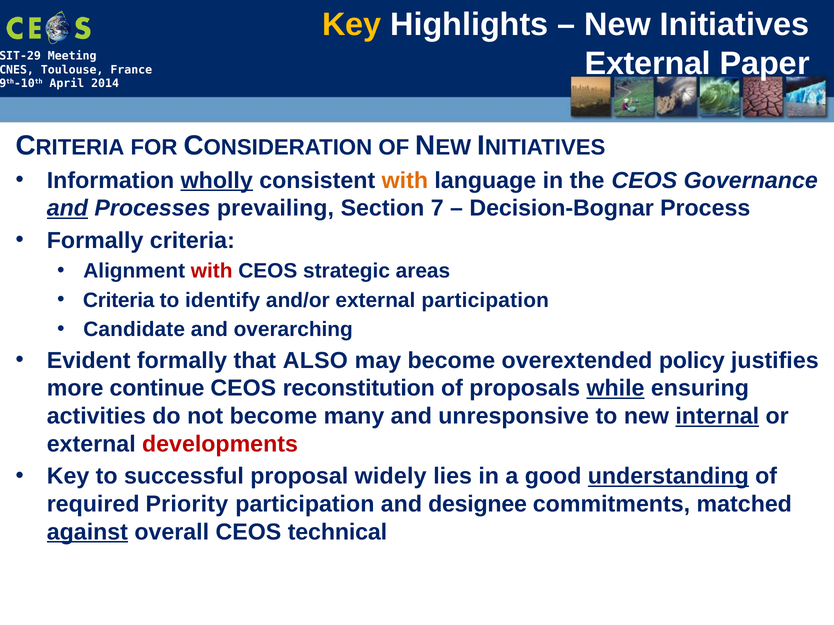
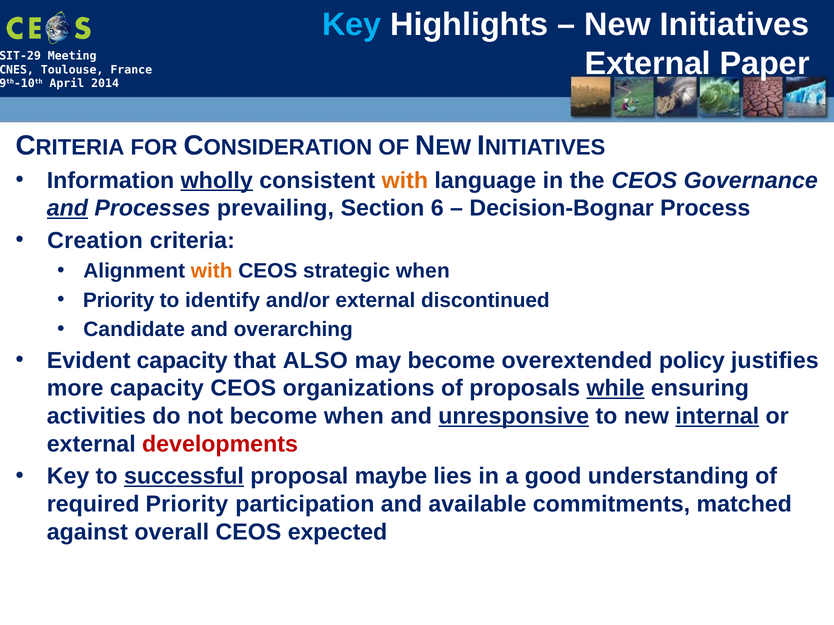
Key at (352, 24) colour: yellow -> light blue
7: 7 -> 6
Formally at (95, 241): Formally -> Creation
with at (212, 271) colour: red -> orange
strategic areas: areas -> when
Criteria at (119, 300): Criteria -> Priority
external participation: participation -> discontinued
Evident formally: formally -> capacity
more continue: continue -> capacity
reconstitution: reconstitution -> organizations
become many: many -> when
unresponsive underline: none -> present
successful underline: none -> present
widely: widely -> maybe
understanding underline: present -> none
designee: designee -> available
against underline: present -> none
technical: technical -> expected
